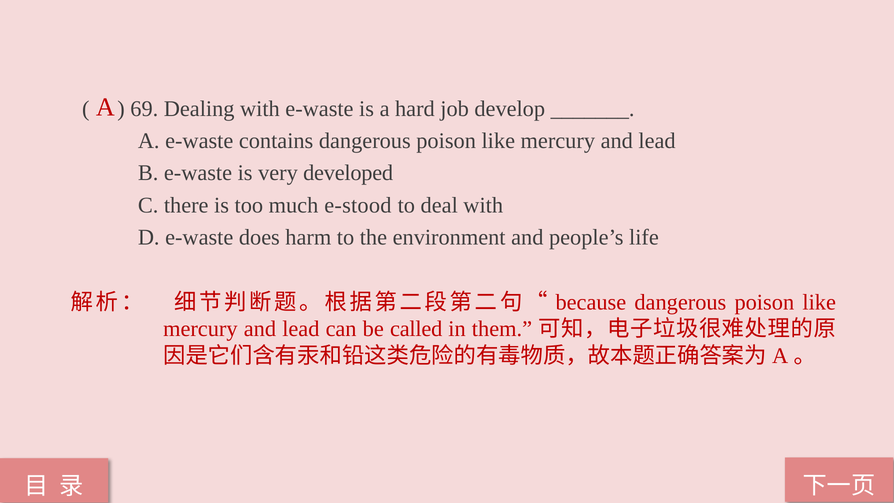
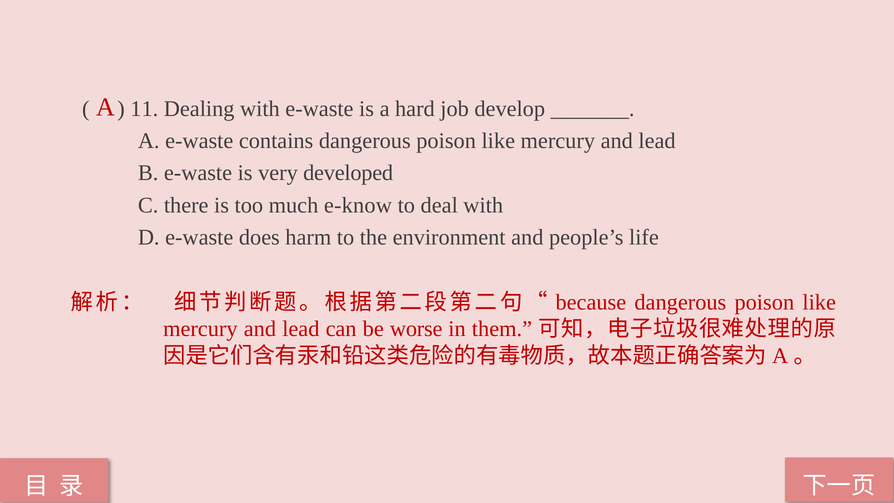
69: 69 -> 11
e-stood: e-stood -> e-know
called: called -> worse
